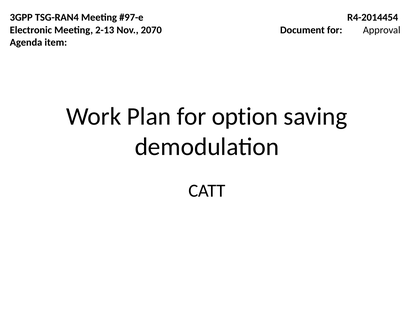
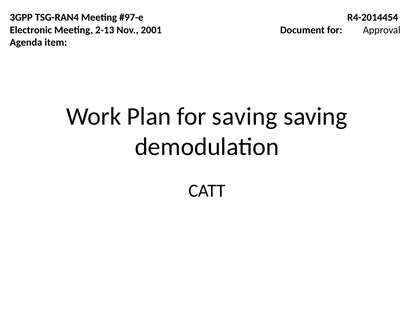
2070: 2070 -> 2001
for option: option -> saving
